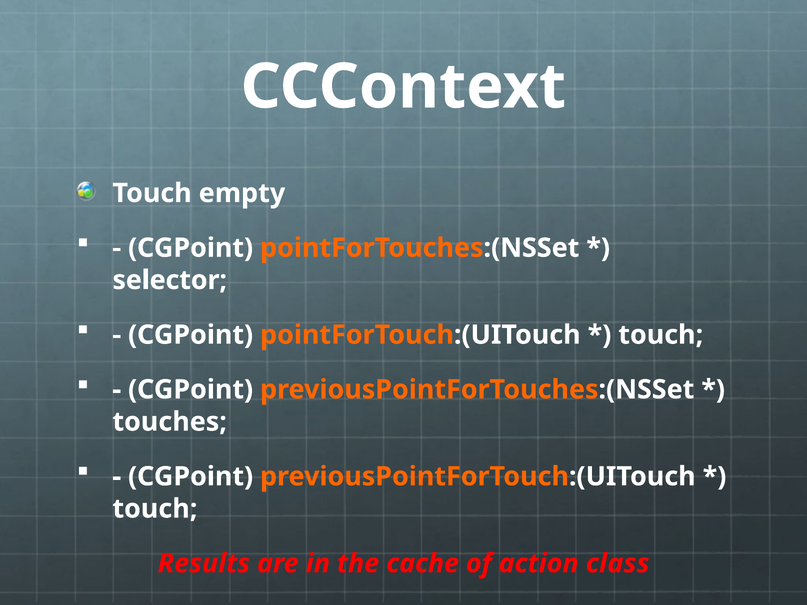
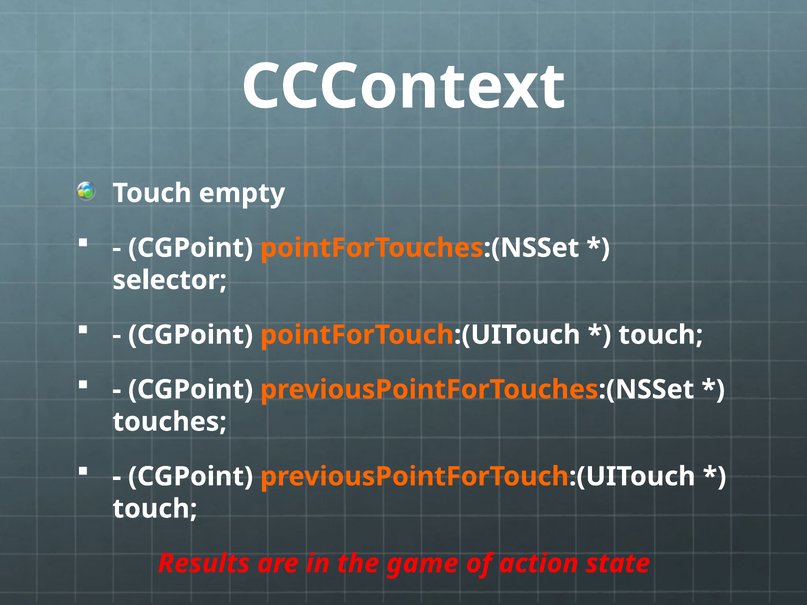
cache: cache -> game
class: class -> state
